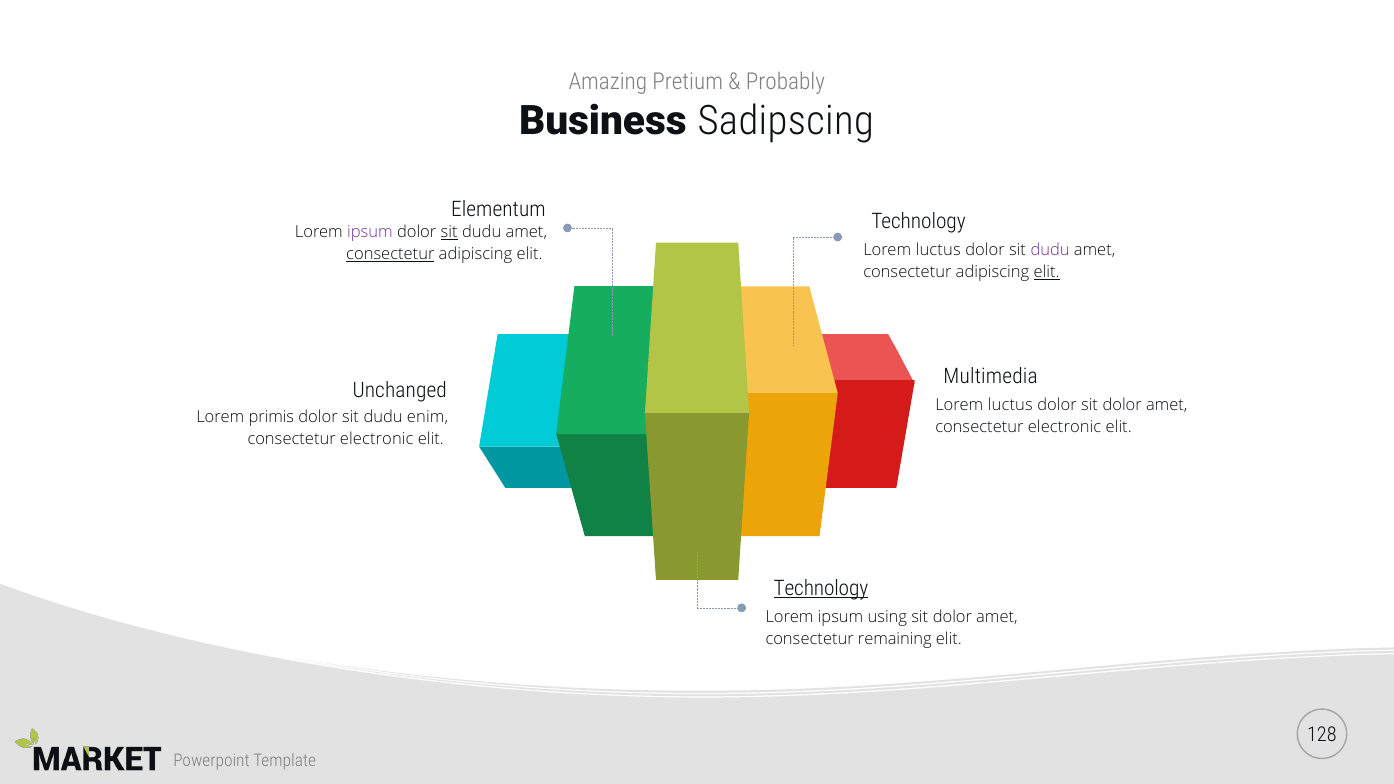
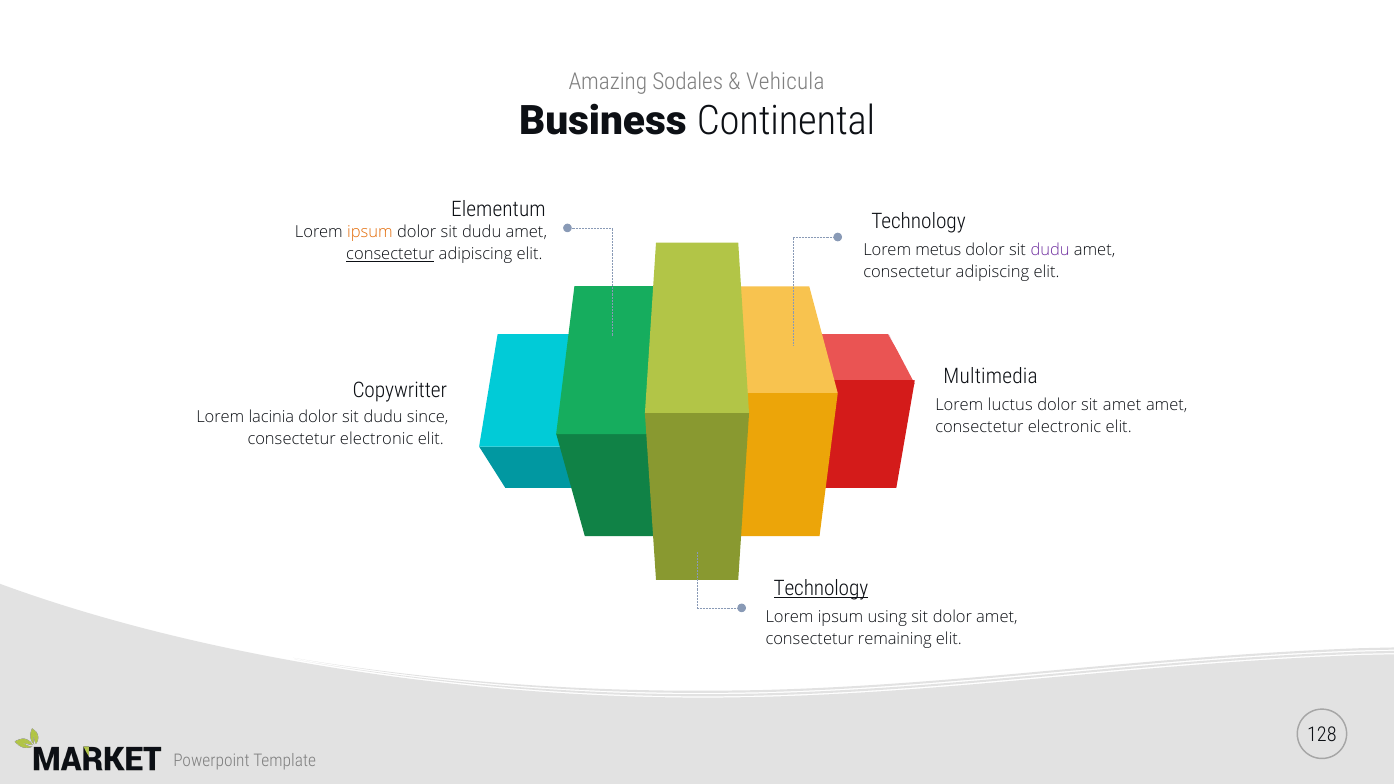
Pretium: Pretium -> Sodales
Probably: Probably -> Vehicula
Sadipscing: Sadipscing -> Continental
ipsum at (370, 233) colour: purple -> orange
sit at (449, 233) underline: present -> none
luctus at (938, 251): luctus -> metus
elit at (1047, 272) underline: present -> none
Unchanged: Unchanged -> Copywritter
dolor sit dolor: dolor -> amet
primis: primis -> lacinia
enim: enim -> since
